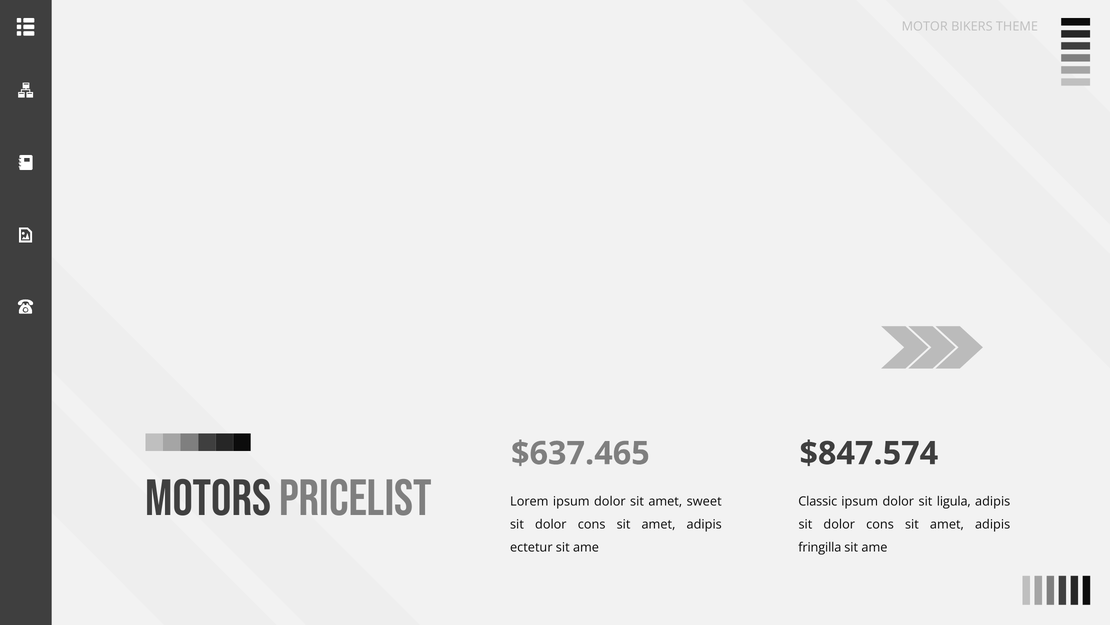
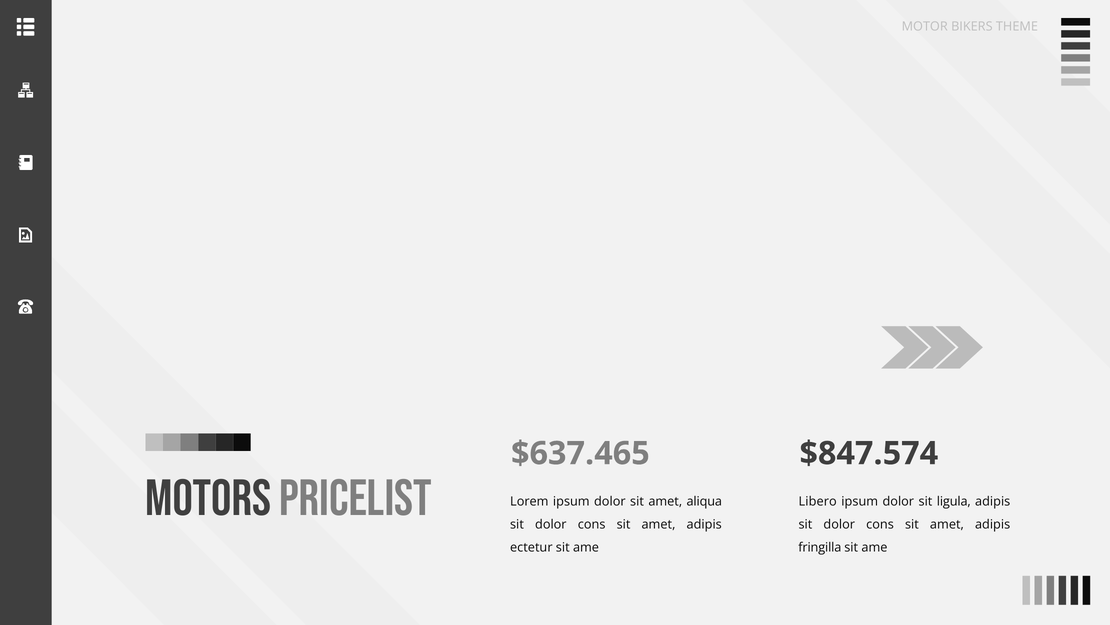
sweet: sweet -> aliqua
Classic: Classic -> Libero
